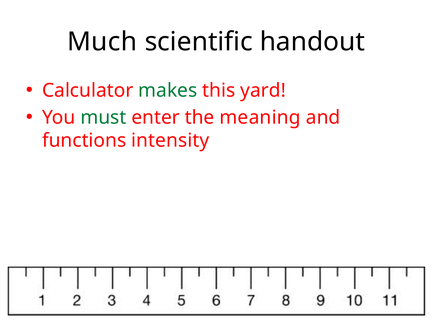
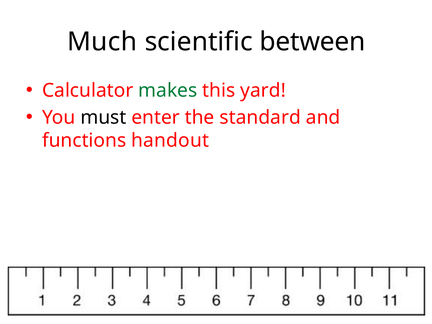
handout: handout -> between
must colour: green -> black
meaning: meaning -> standard
intensity: intensity -> handout
